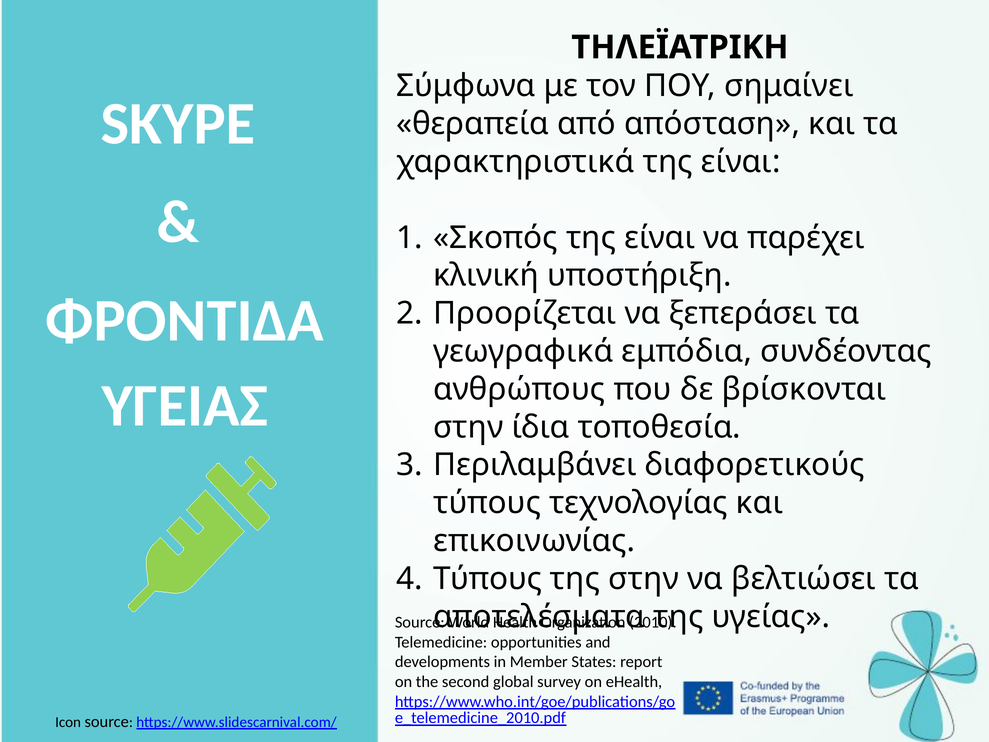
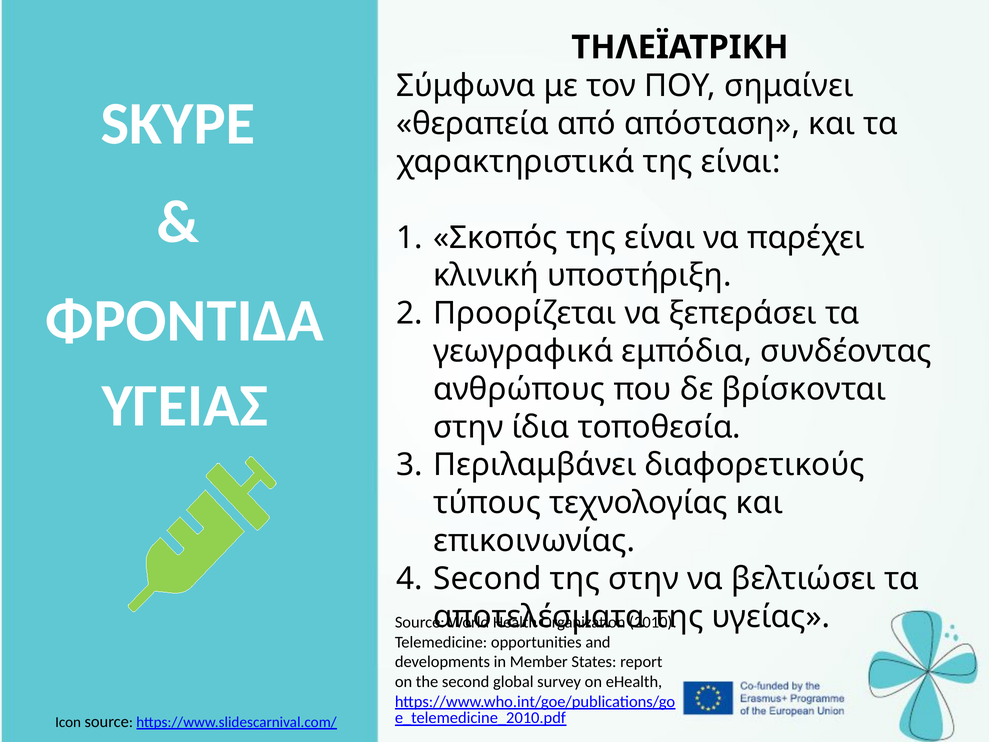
Τύπους at (488, 579): Τύπους -> Second
